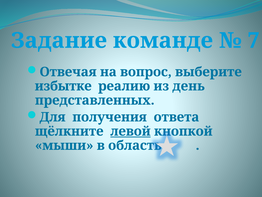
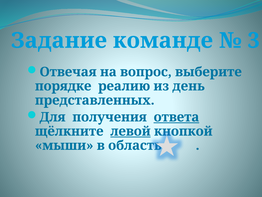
7: 7 -> 3
избытке: избытке -> порядке
ответа underline: none -> present
